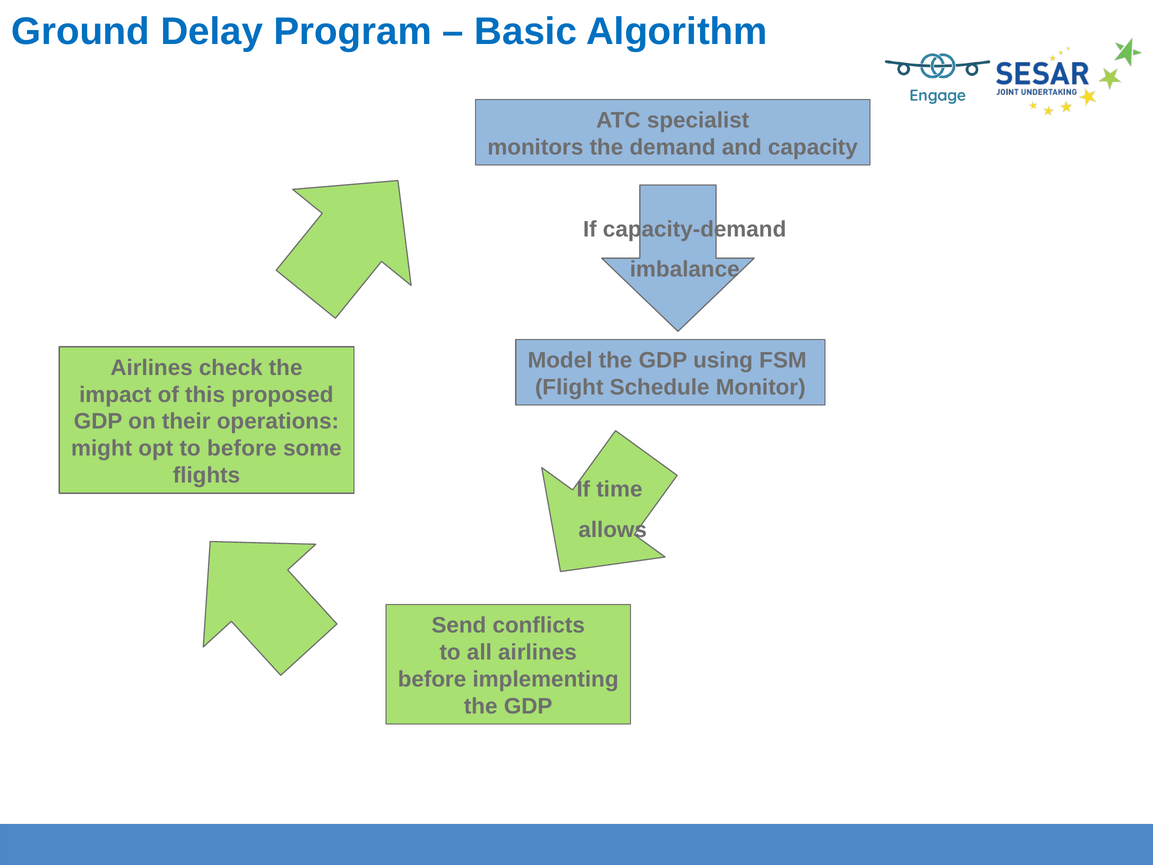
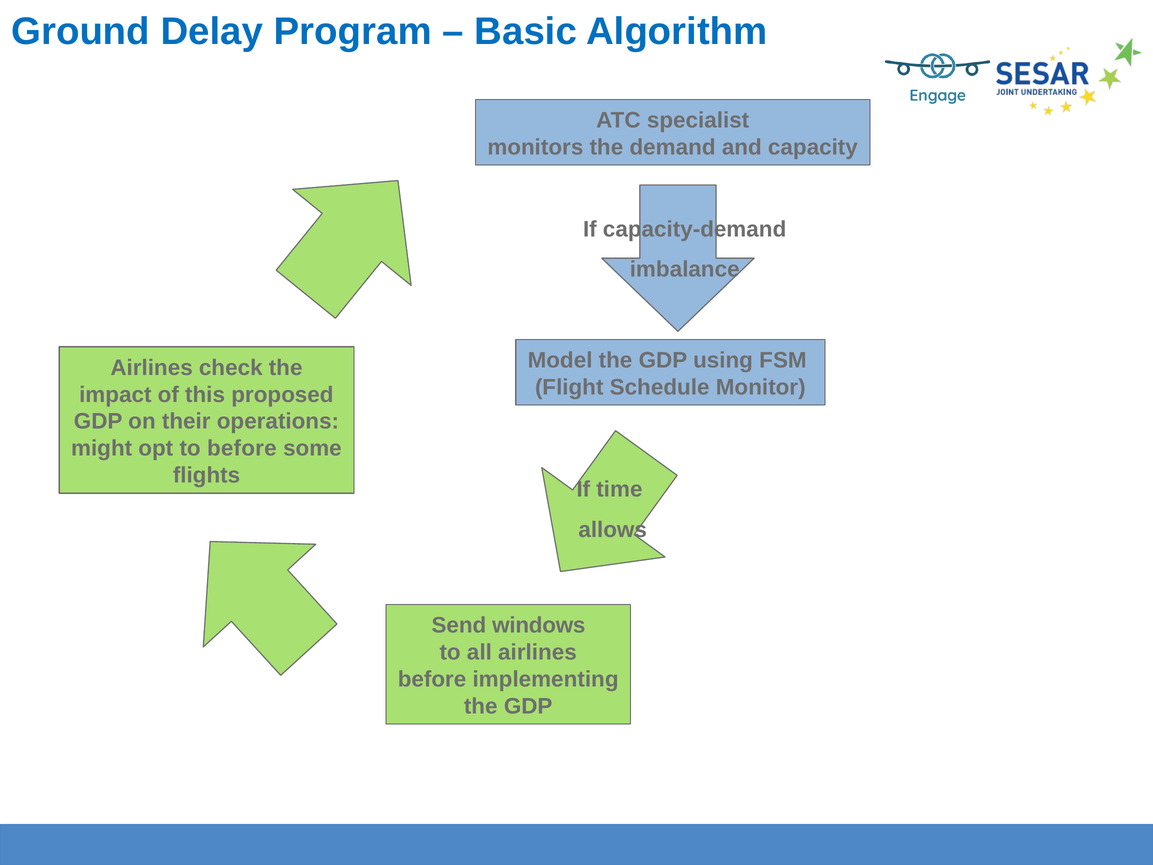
conflicts: conflicts -> windows
